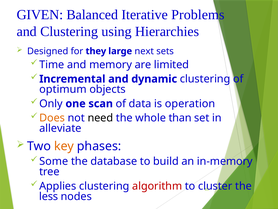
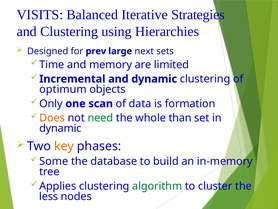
GIVEN: GIVEN -> VISITS
Problems: Problems -> Strategies
they: they -> prev
operation: operation -> formation
need colour: black -> green
alleviate at (60, 128): alleviate -> dynamic
algorithm colour: red -> green
